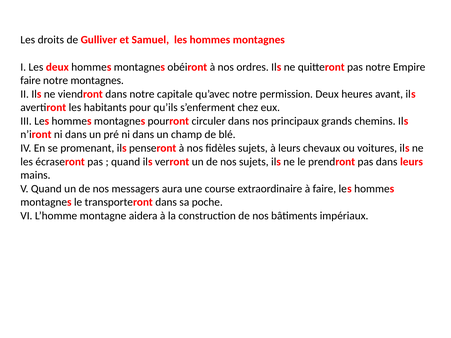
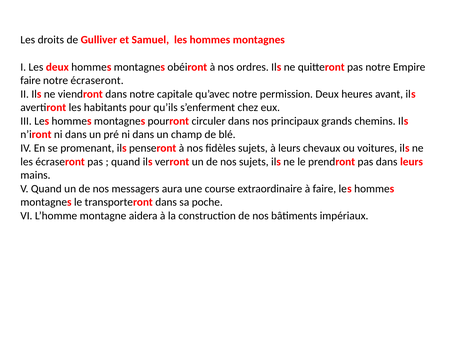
notre montagnes: montagnes -> écraseront
